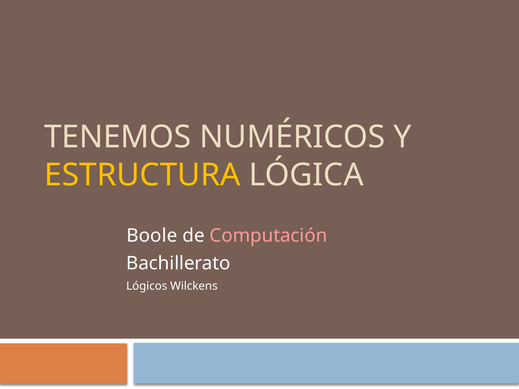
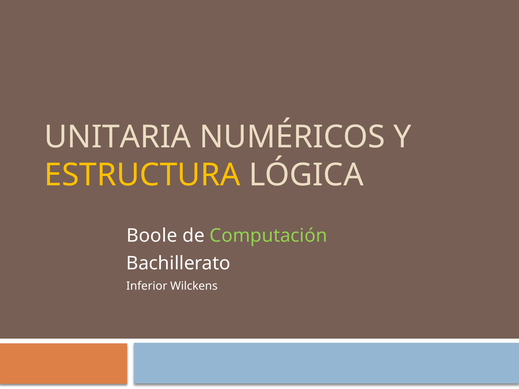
TENEMOS: TENEMOS -> UNITARIA
Computación colour: pink -> light green
Lógicos: Lógicos -> Inferior
